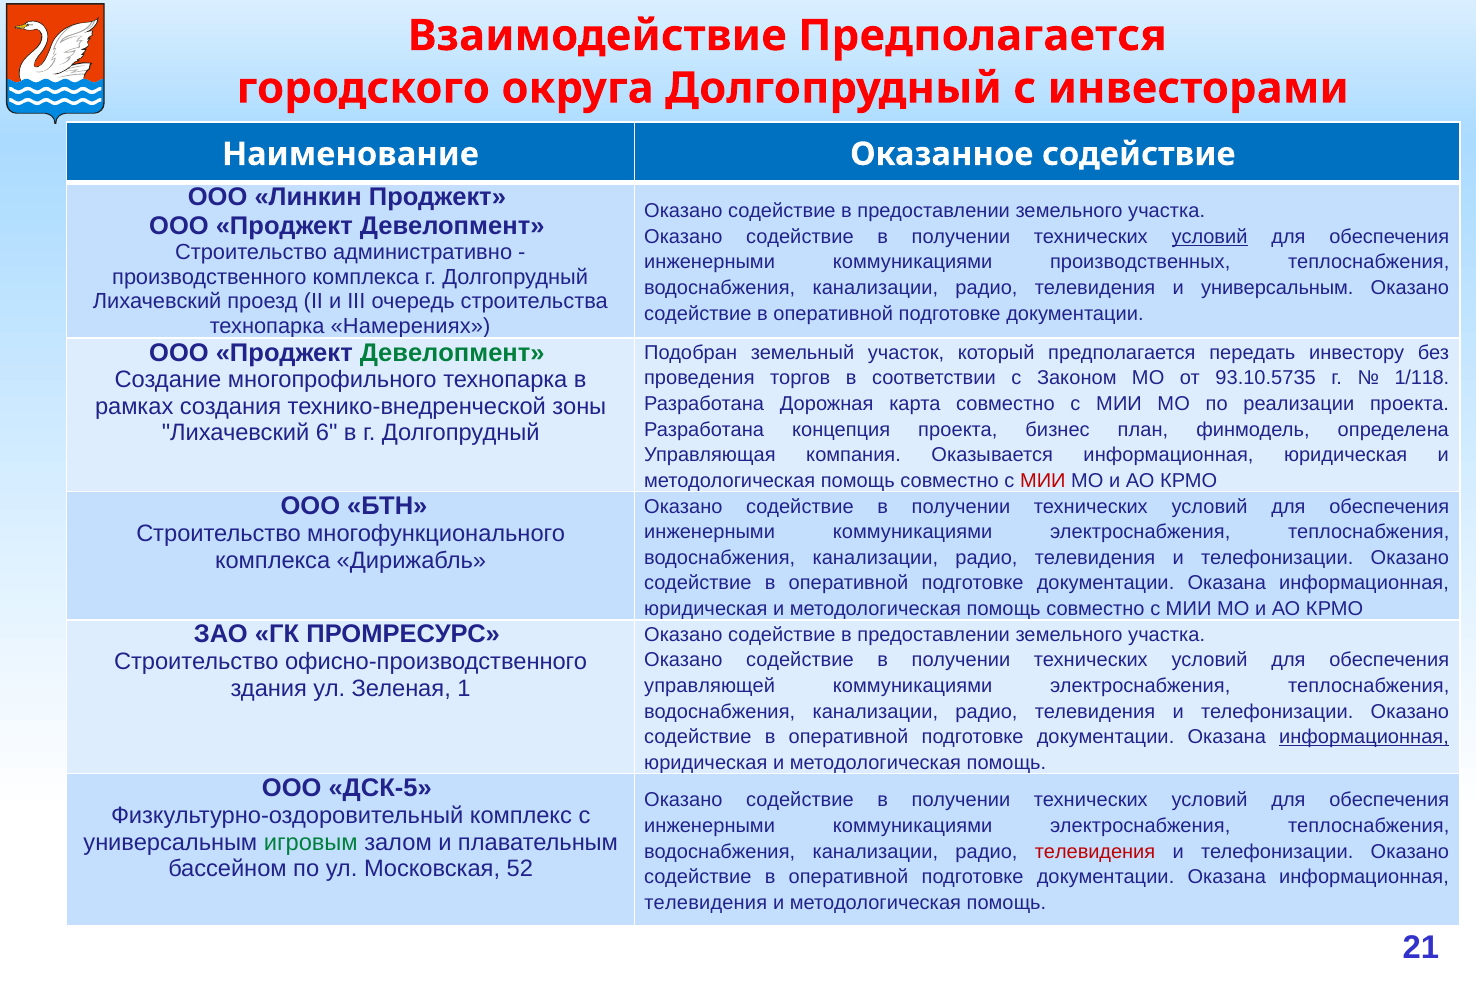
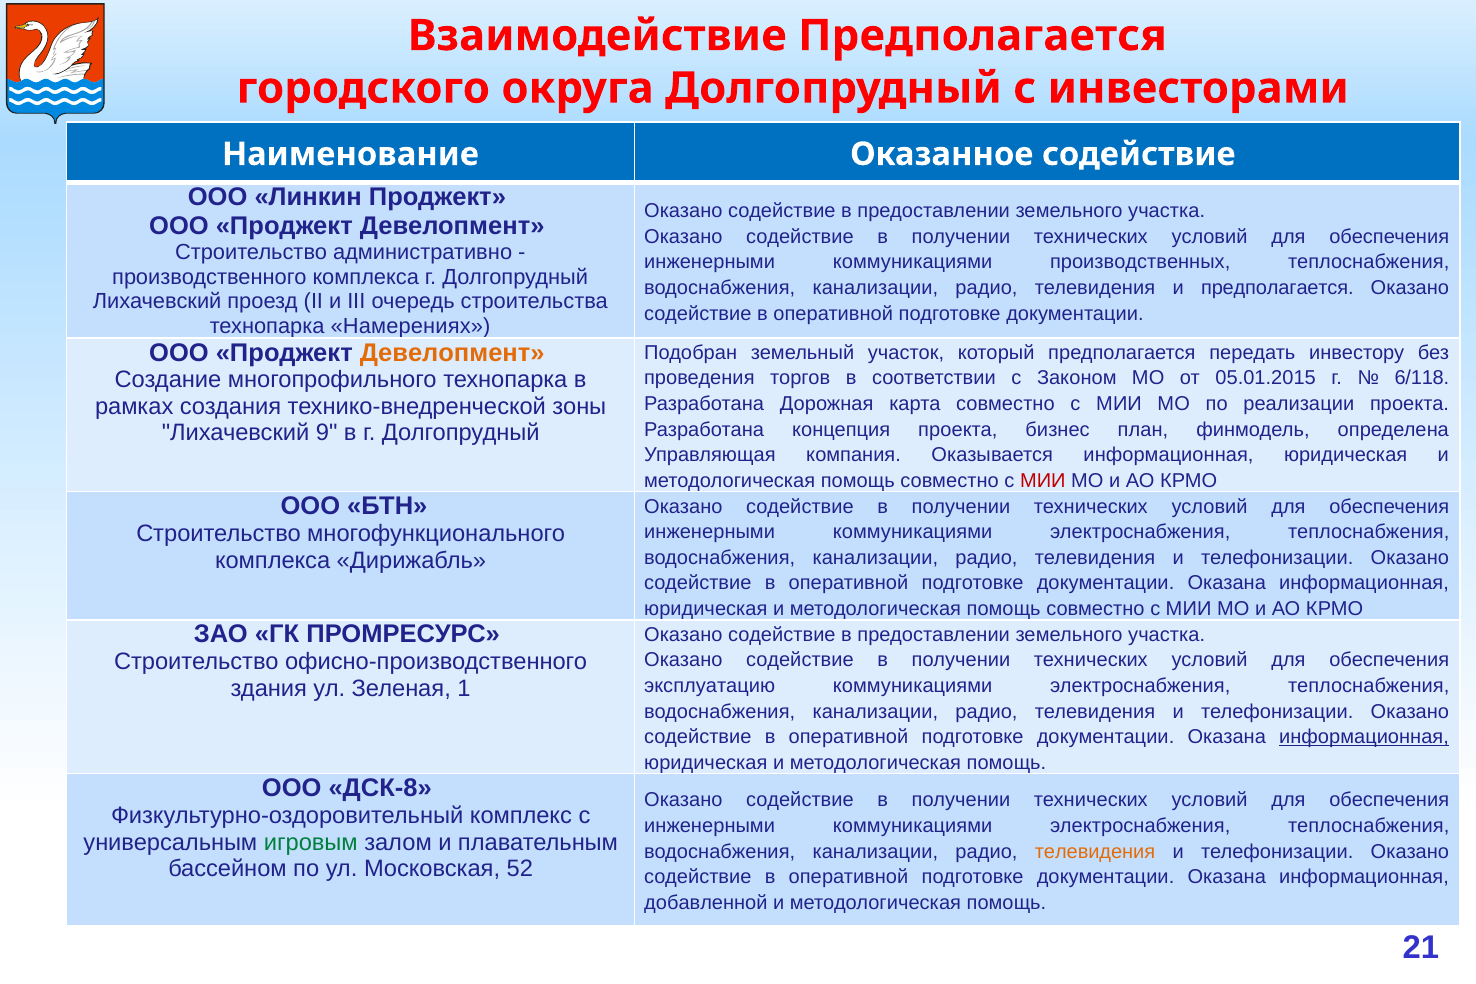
условий at (1210, 237) underline: present -> none
и универсальным: универсальным -> предполагается
Девелопмент at (452, 353) colour: green -> orange
93.10.5735: 93.10.5735 -> 05.01.2015
1/118: 1/118 -> 6/118
6: 6 -> 9
управляющей: управляющей -> эксплуатацию
ДСК-5: ДСК-5 -> ДСК-8
телевидения at (1095, 852) colour: red -> orange
телевидения at (706, 903): телевидения -> добавленной
